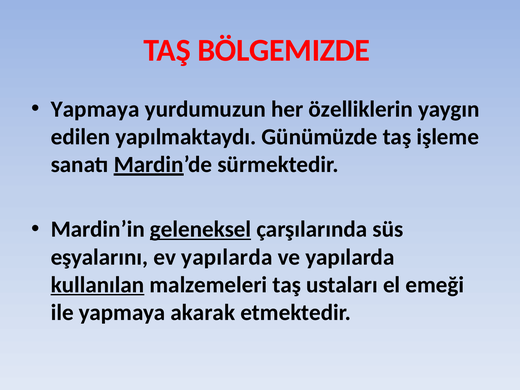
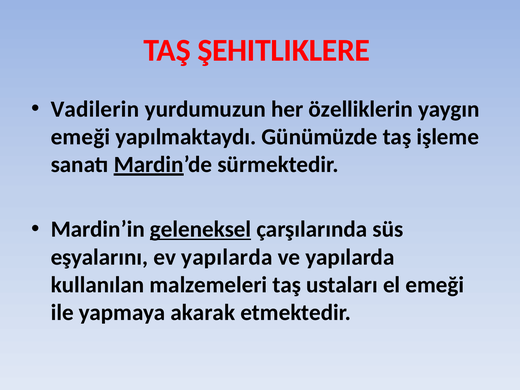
BÖLGEMIZDE: BÖLGEMIZDE -> ŞEHITLIKLERE
Yapmaya at (95, 109): Yapmaya -> Vadilerin
edilen at (81, 137): edilen -> emeği
kullanılan underline: present -> none
